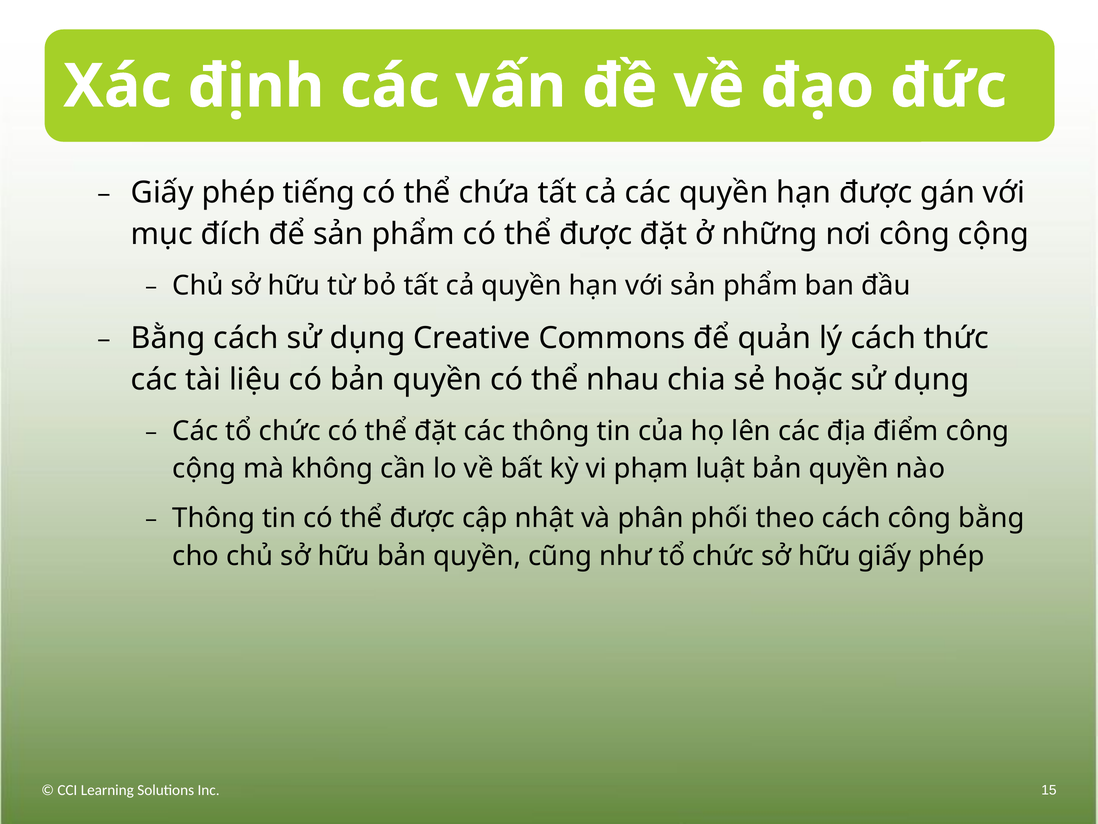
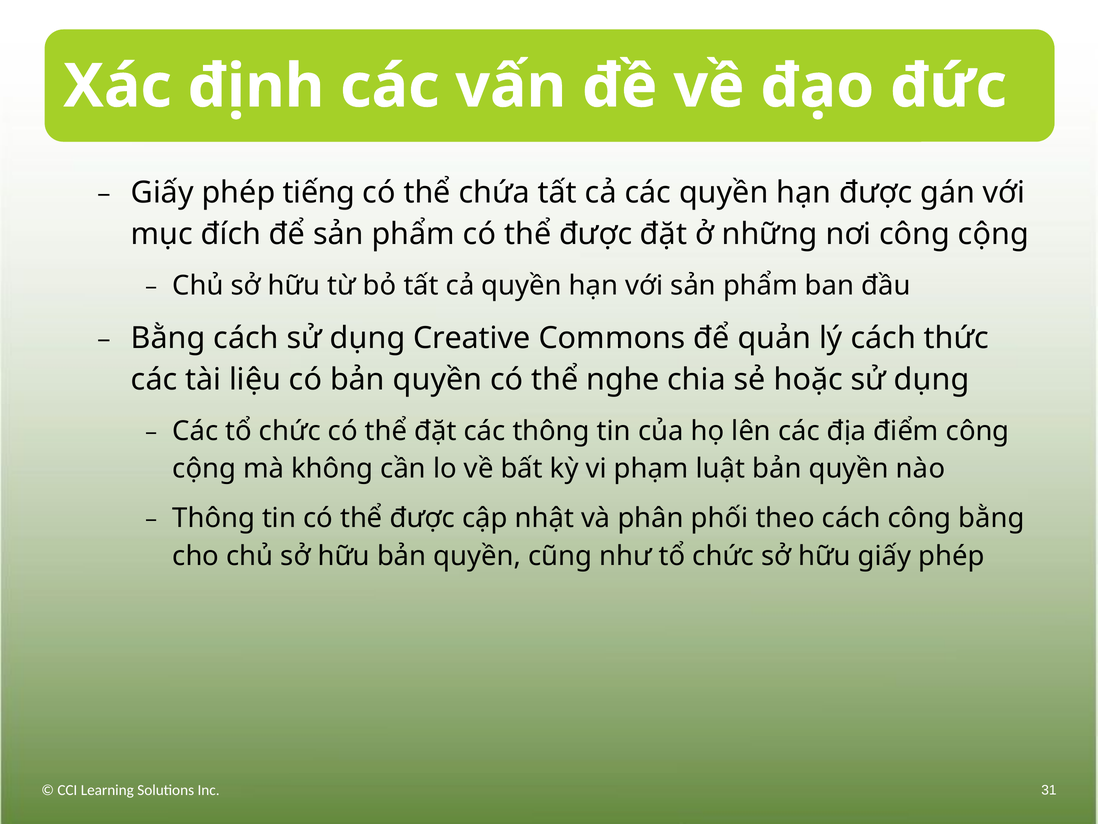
nhau: nhau -> nghe
15: 15 -> 31
